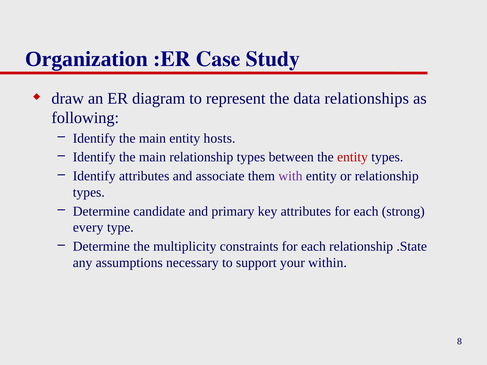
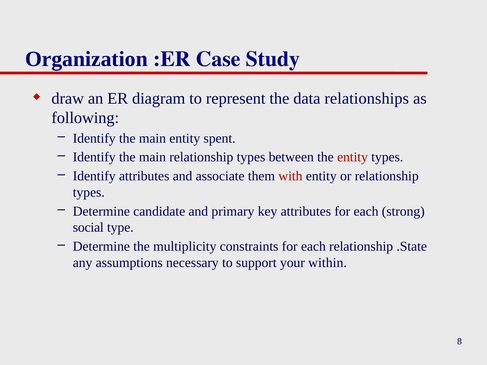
hosts: hosts -> spent
with colour: purple -> red
every: every -> social
